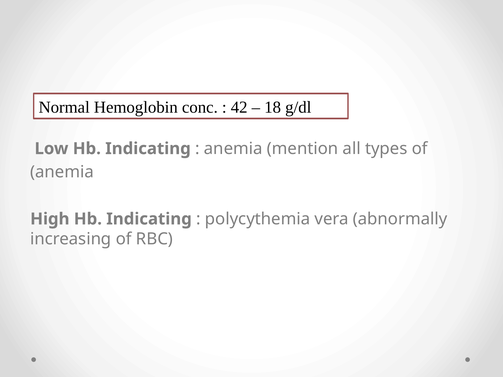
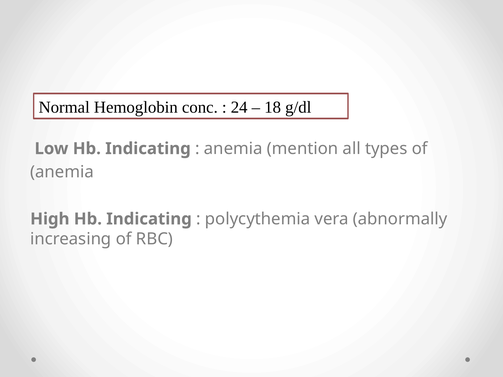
42: 42 -> 24
